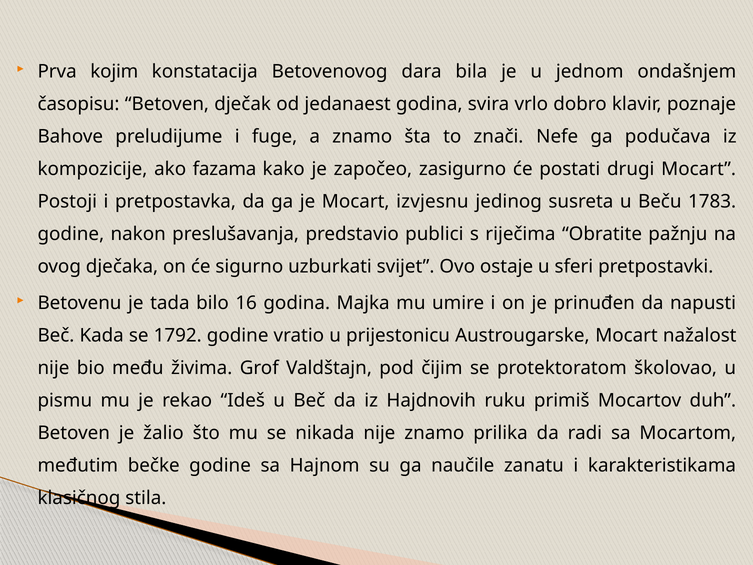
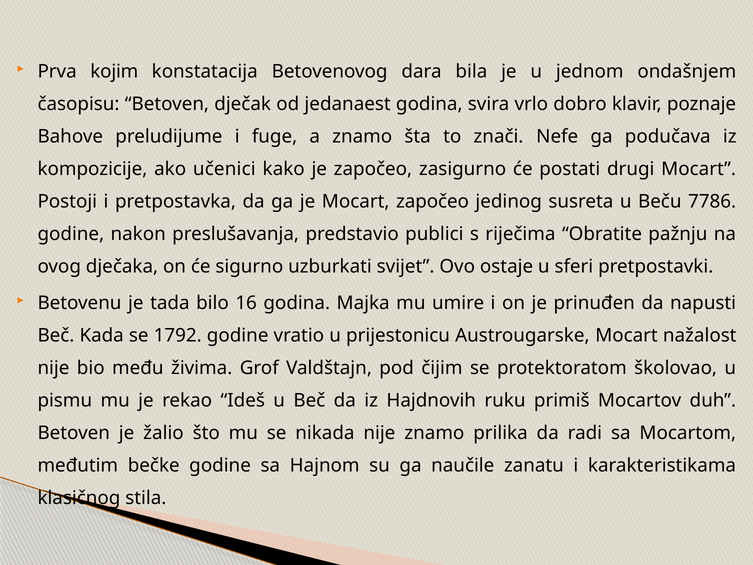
fazama: fazama -> učenici
Mocart izvjesnu: izvjesnu -> započeo
1783: 1783 -> 7786
